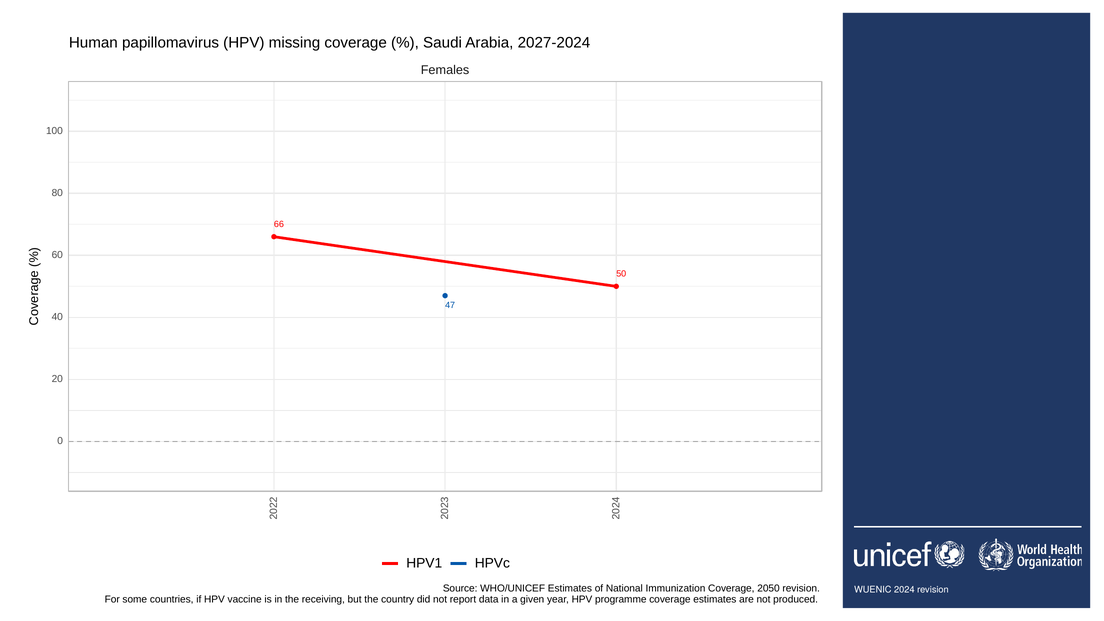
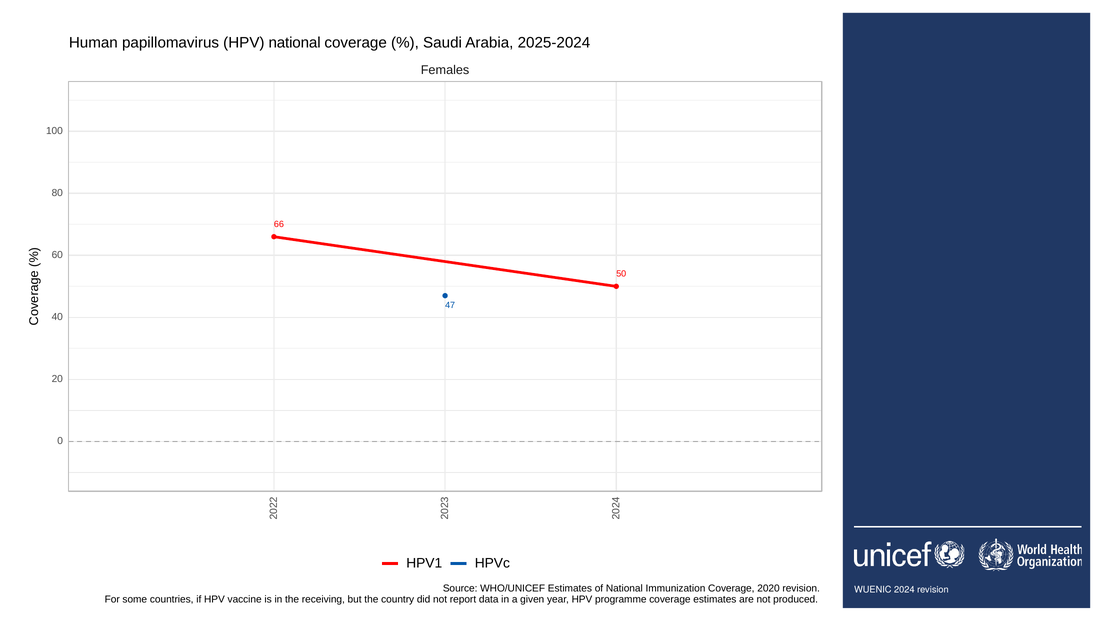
HPV missing: missing -> national
2027-2024: 2027-2024 -> 2025-2024
2050: 2050 -> 2020
